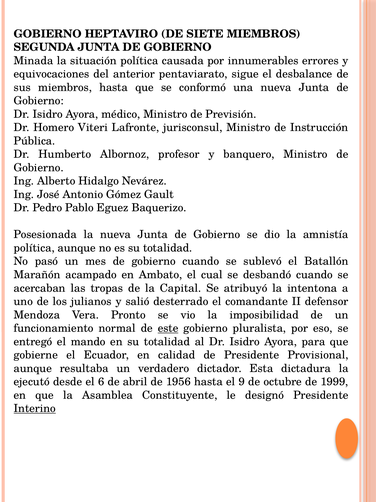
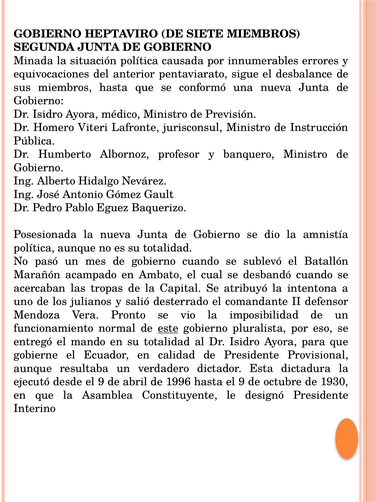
desde el 6: 6 -> 9
1956: 1956 -> 1996
1999: 1999 -> 1930
Interino underline: present -> none
